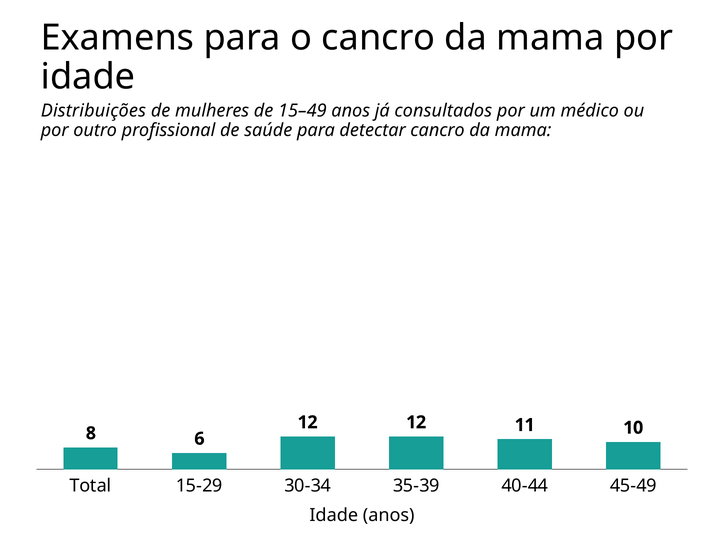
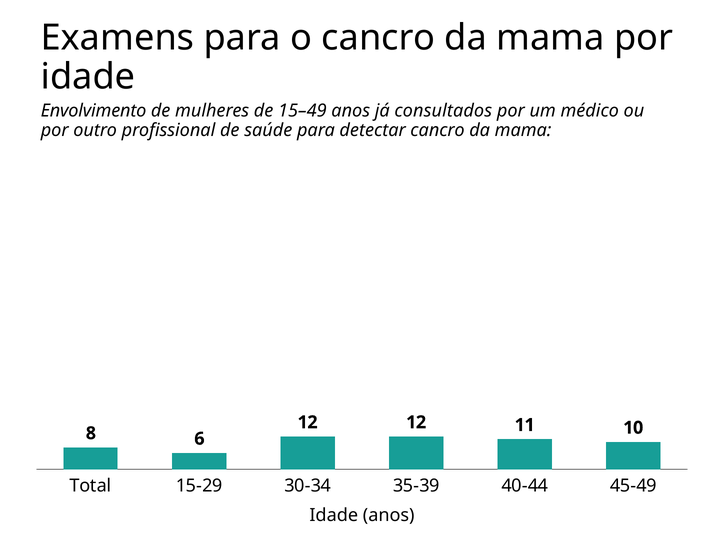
Distribuições: Distribuições -> Envolvimento
